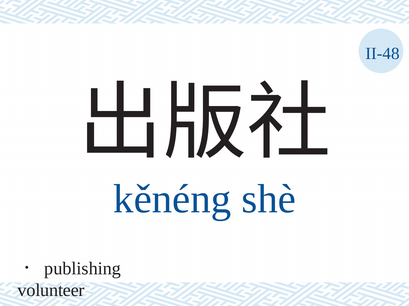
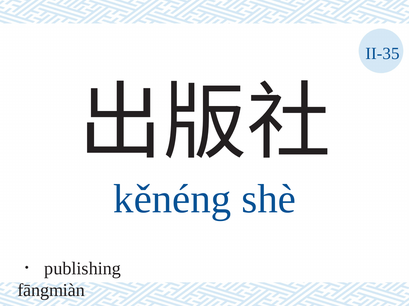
II-48: II-48 -> II-35
volunteer: volunteer -> fāngmiàn
